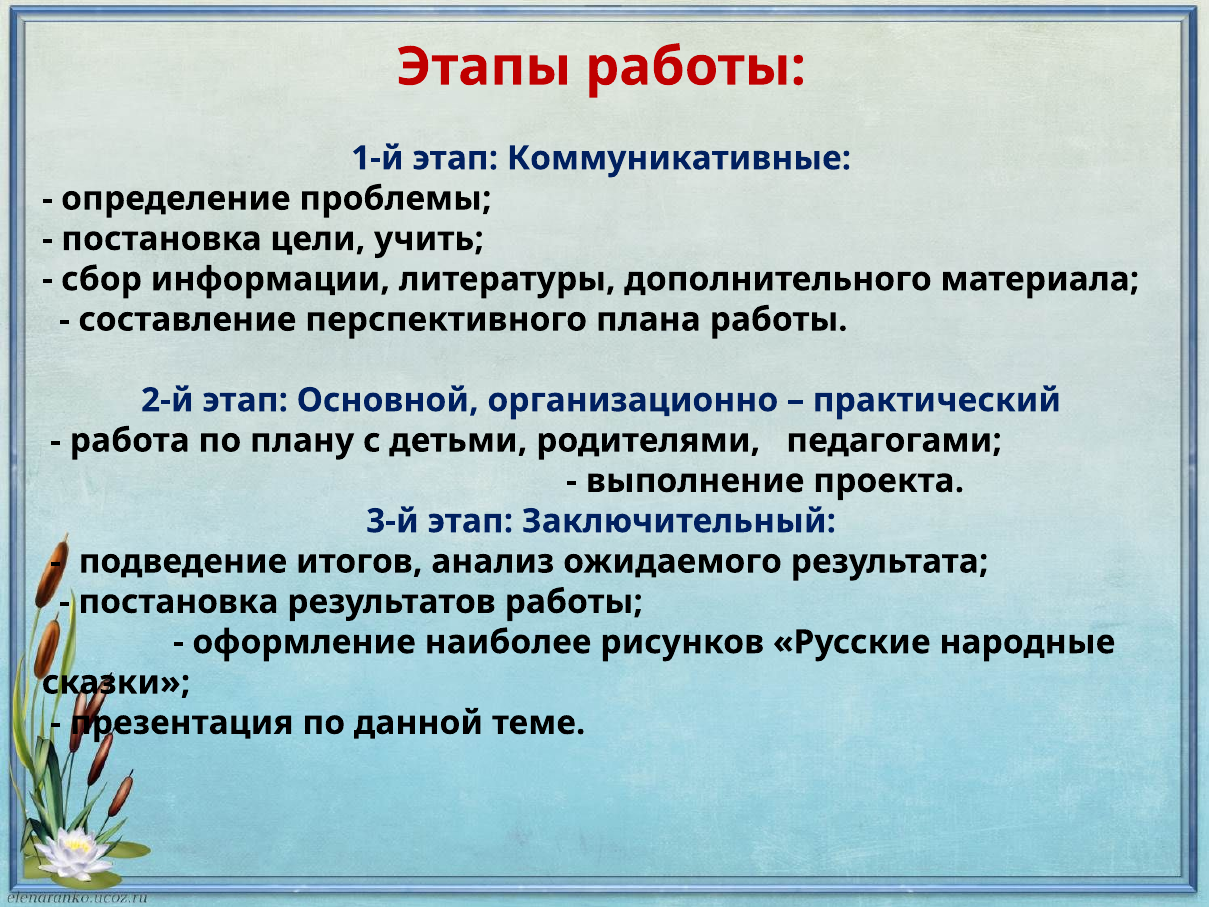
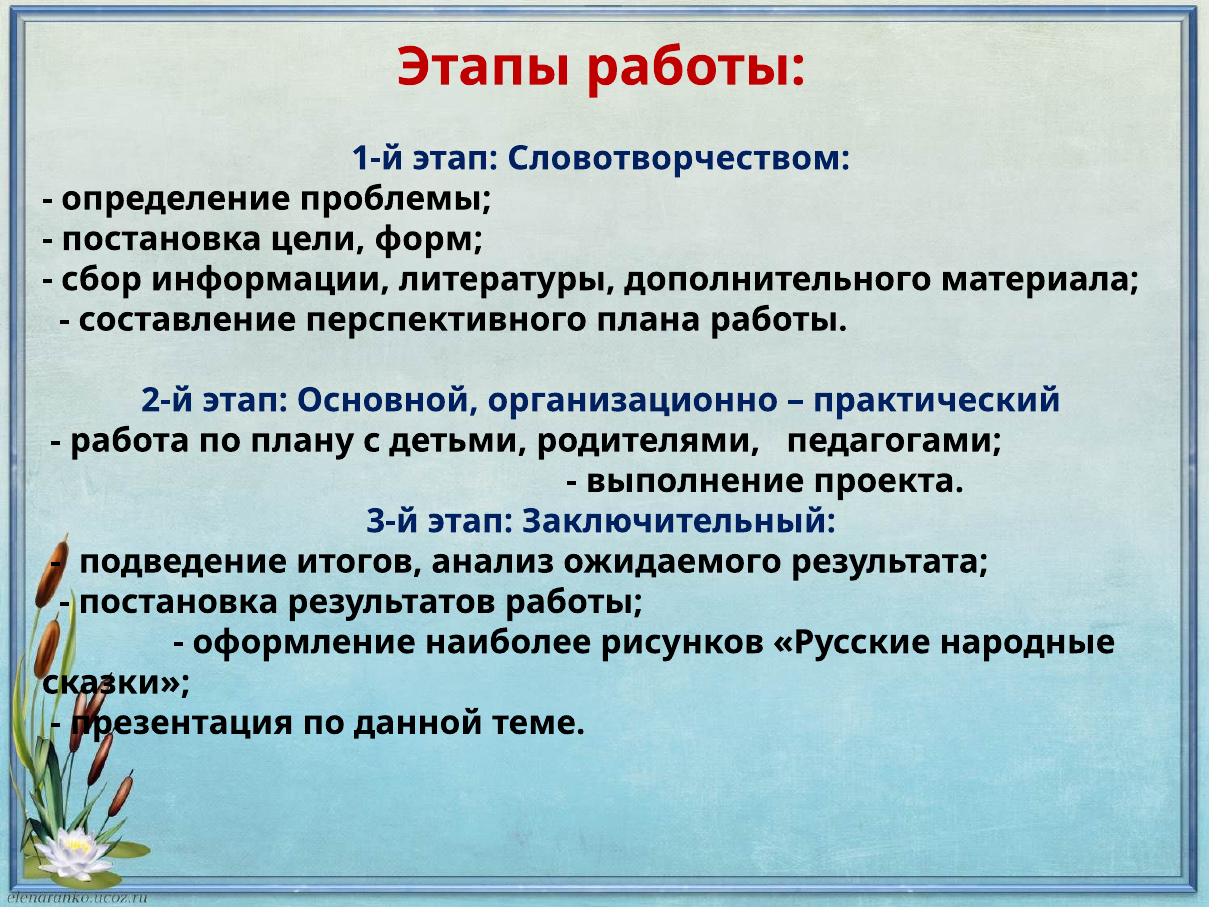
Коммуникативные: Коммуникативные -> Словотворчеством
учить: учить -> форм
